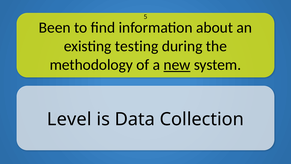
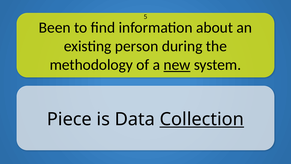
testing: testing -> person
Level: Level -> Piece
Collection underline: none -> present
